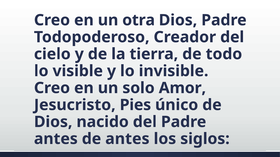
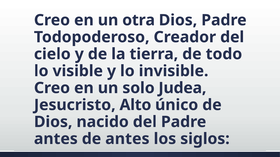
Amor: Amor -> Judea
Pies: Pies -> Alto
